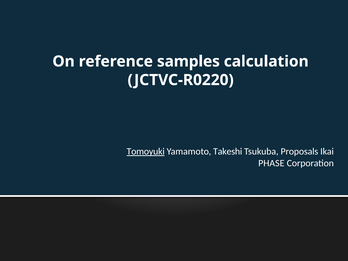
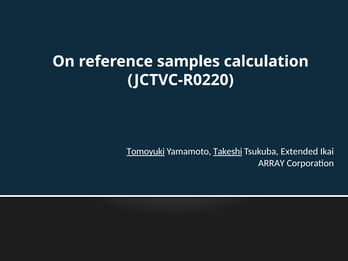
Takeshi underline: none -> present
Proposals: Proposals -> Extended
PHASE: PHASE -> ARRAY
